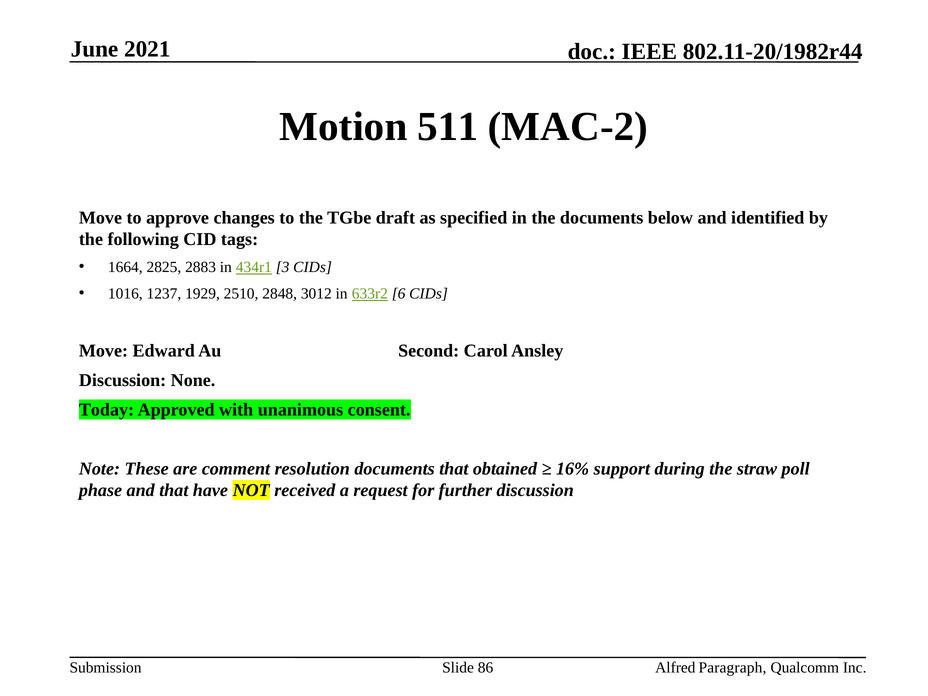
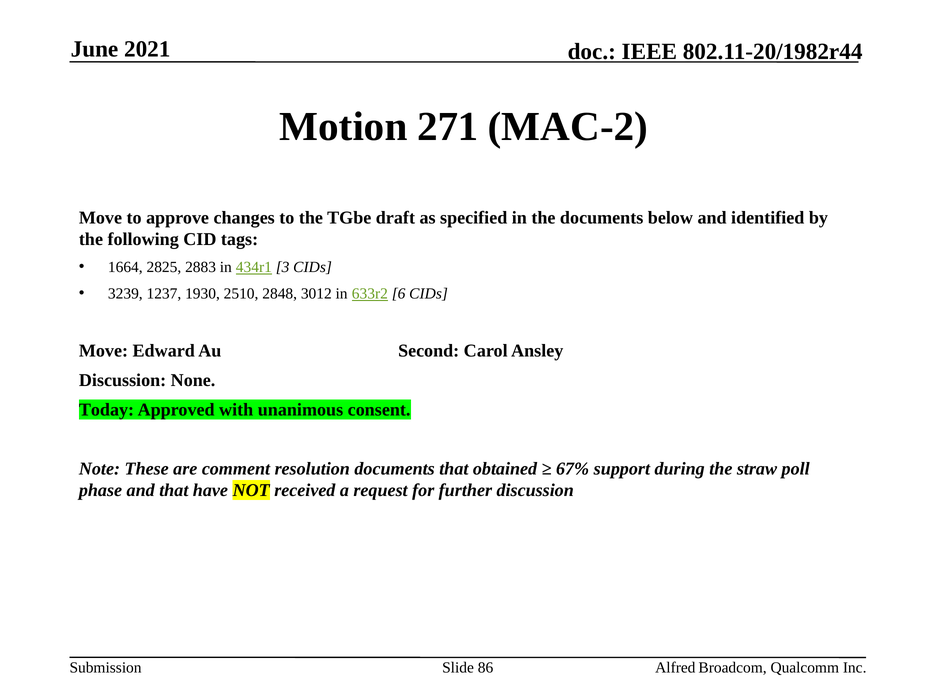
511: 511 -> 271
1016: 1016 -> 3239
1929: 1929 -> 1930
16%: 16% -> 67%
Paragraph: Paragraph -> Broadcom
